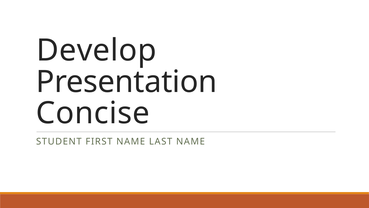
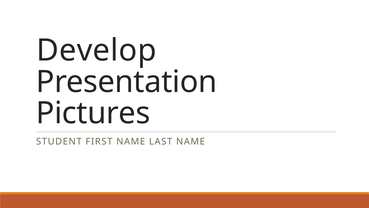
Concise: Concise -> Pictures
